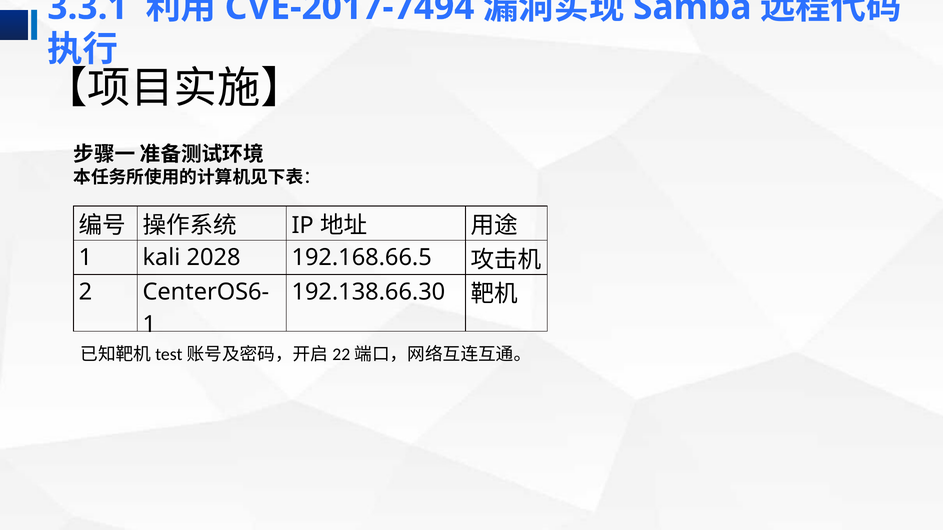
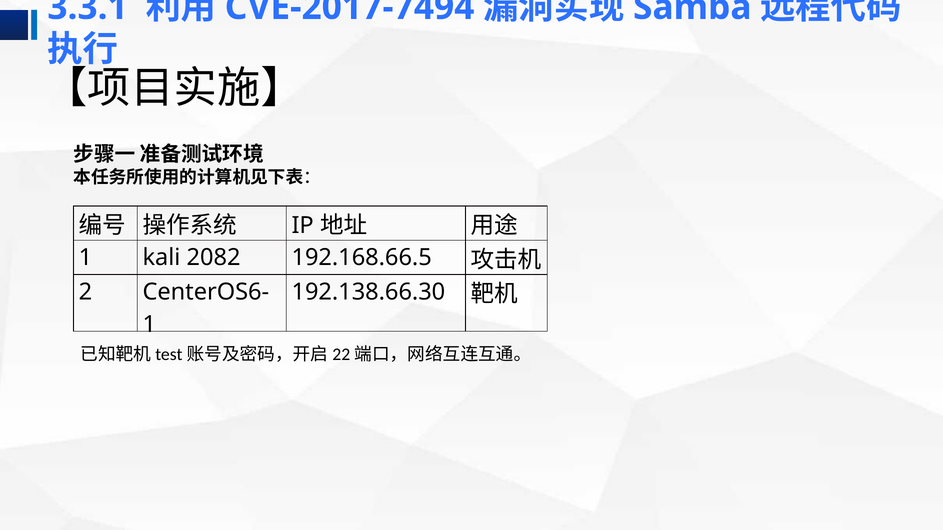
2028: 2028 -> 2082
